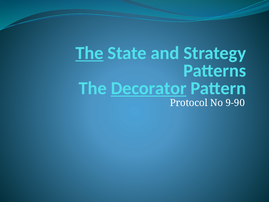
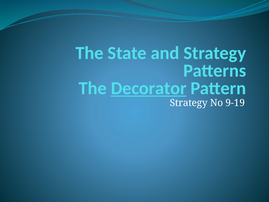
The at (89, 53) underline: present -> none
Protocol at (189, 103): Protocol -> Strategy
9-90: 9-90 -> 9-19
